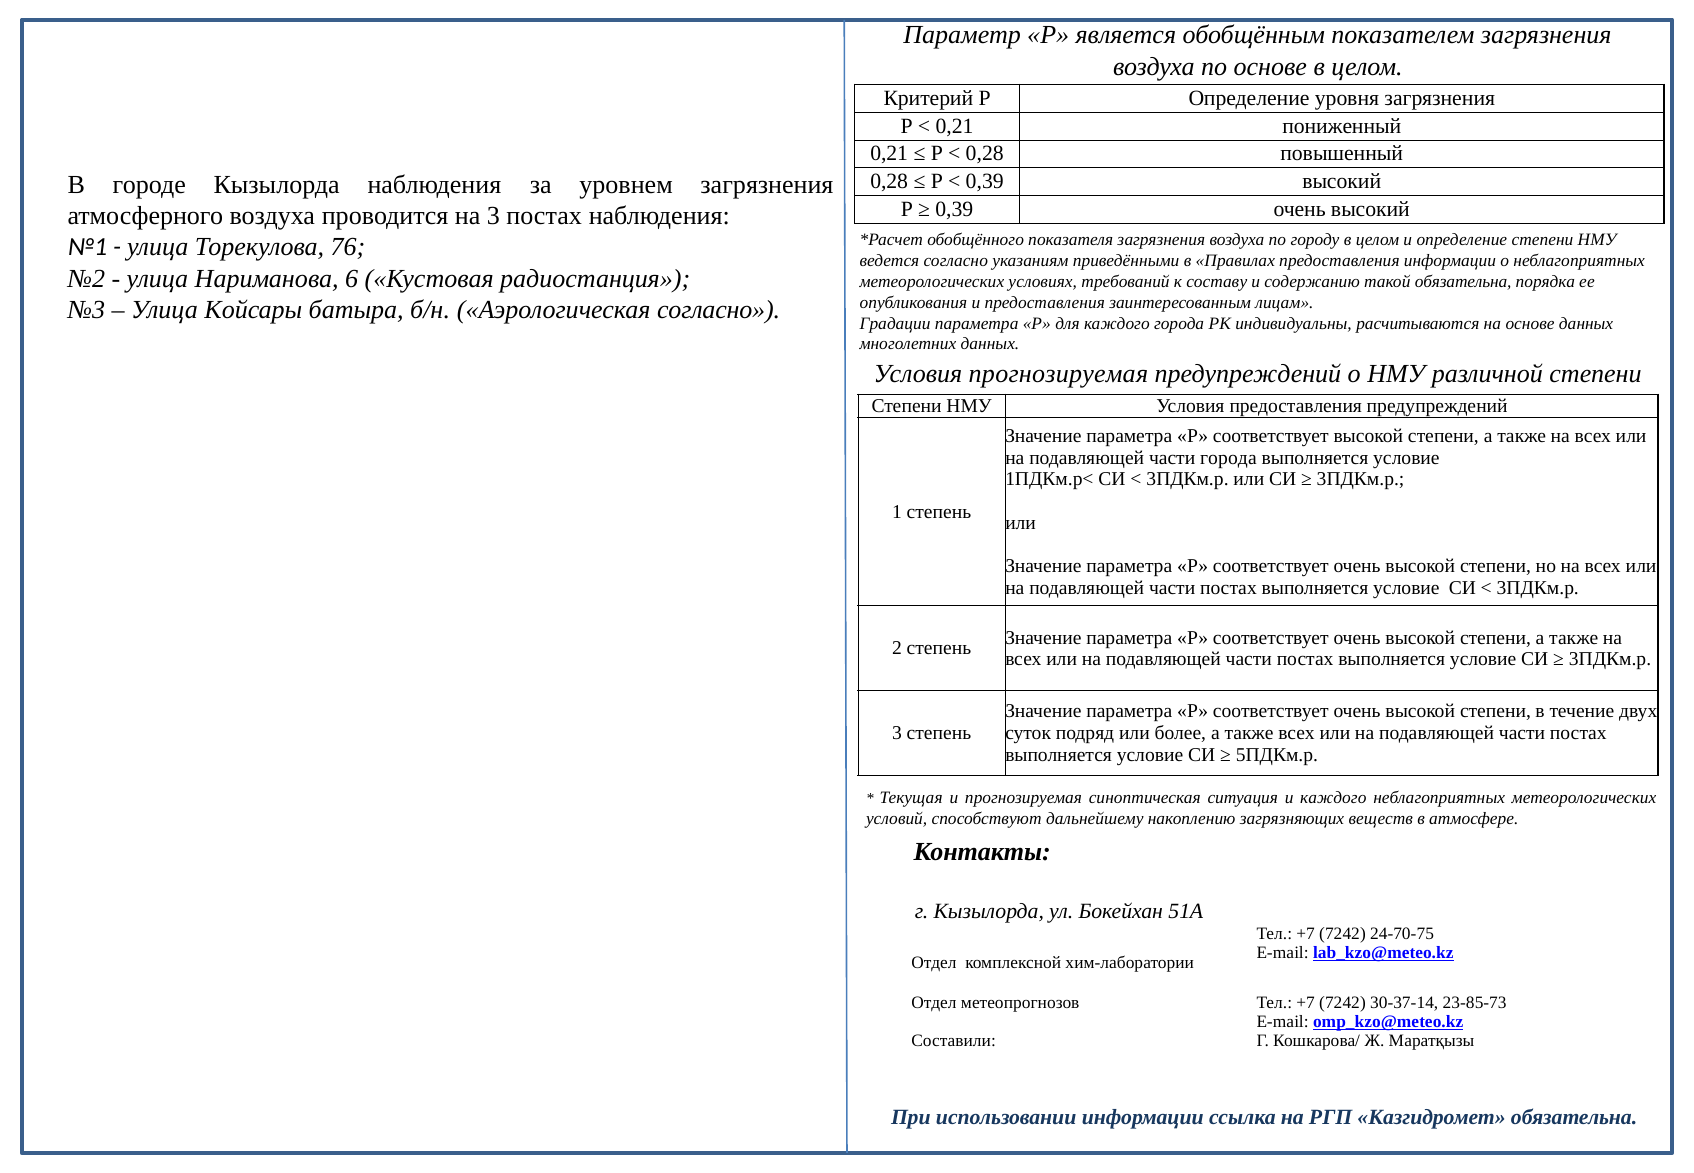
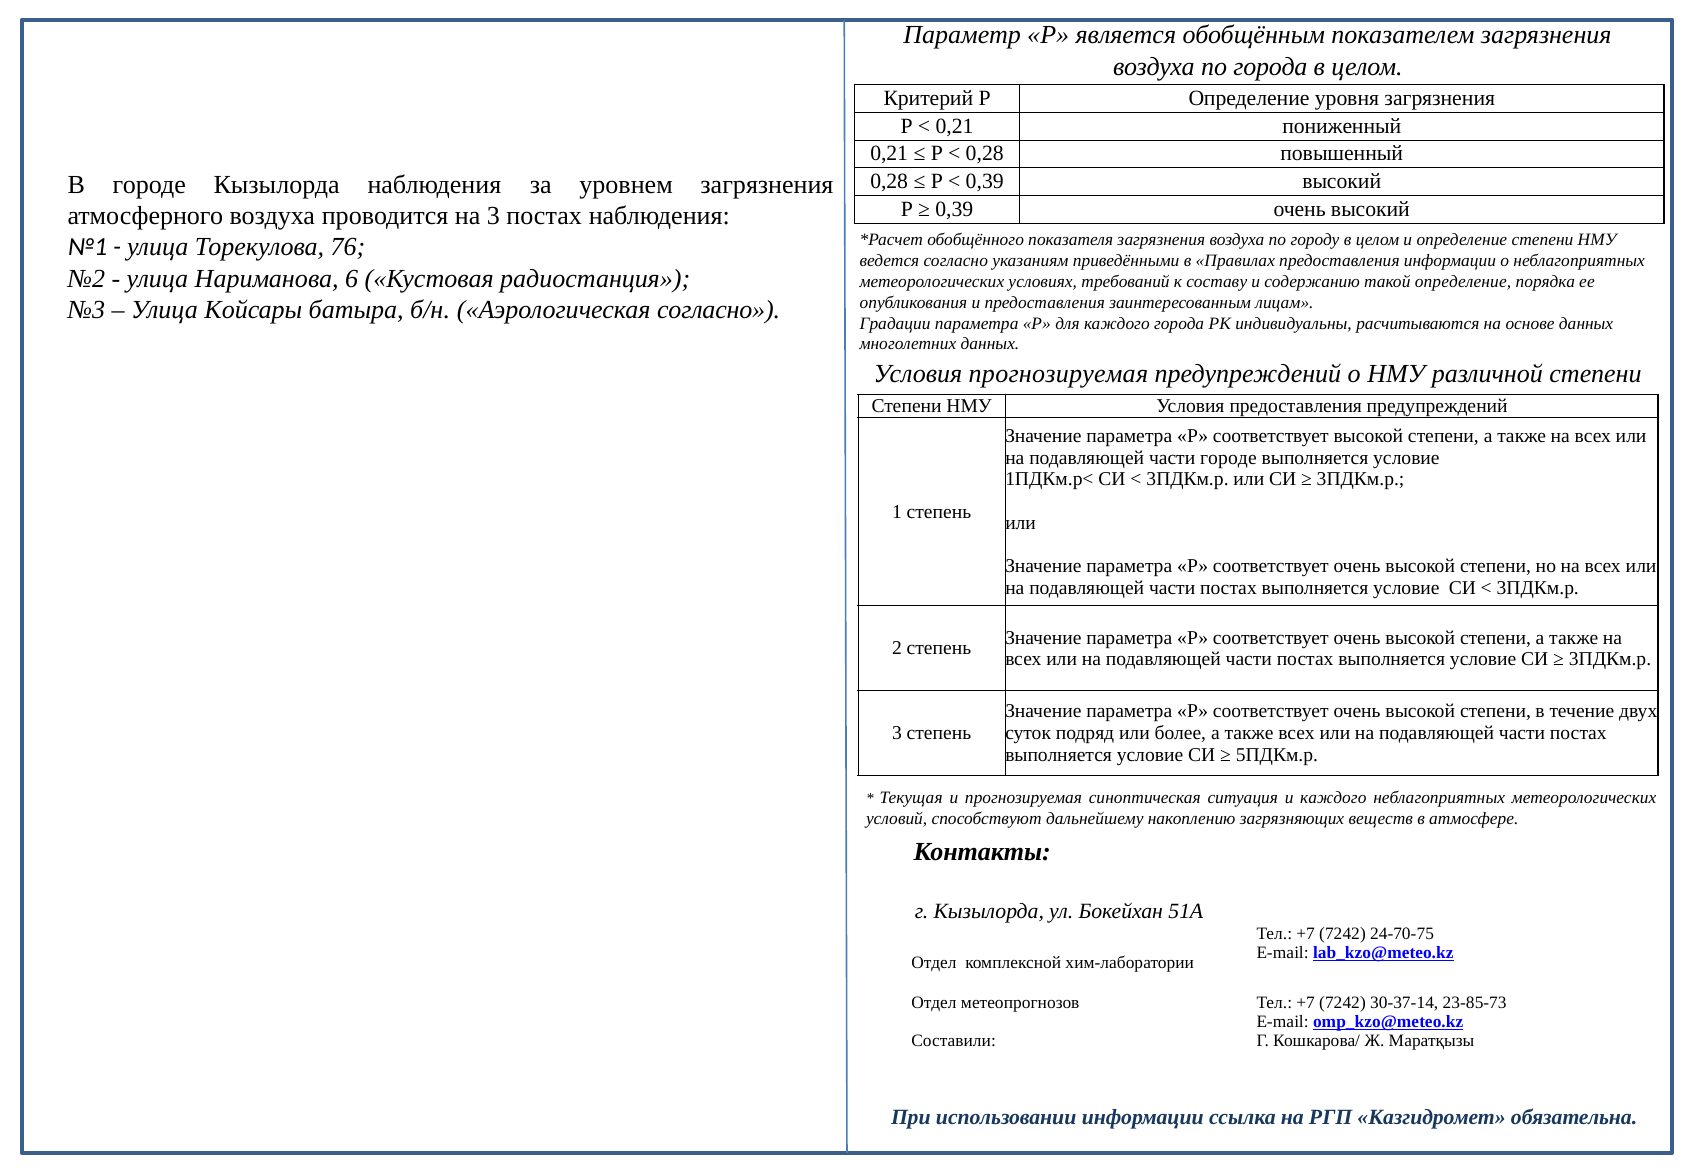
по основе: основе -> города
такой обязательна: обязательна -> определение
части города: города -> городе
